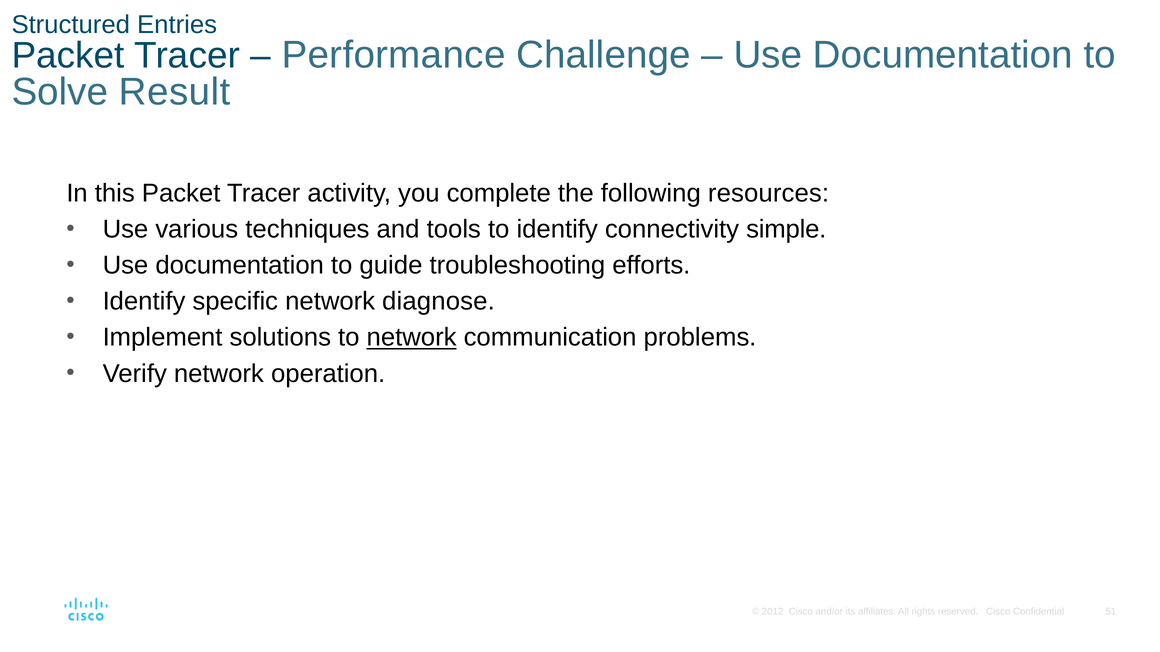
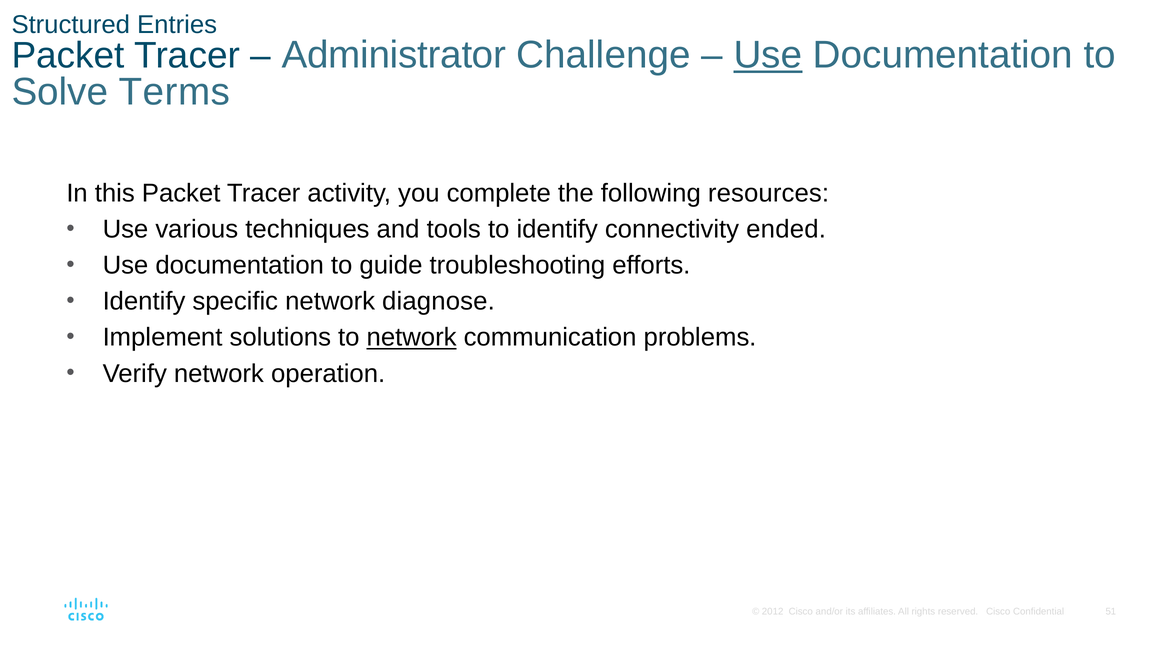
Performance: Performance -> Administrator
Use at (768, 55) underline: none -> present
Result: Result -> Terms
simple: simple -> ended
